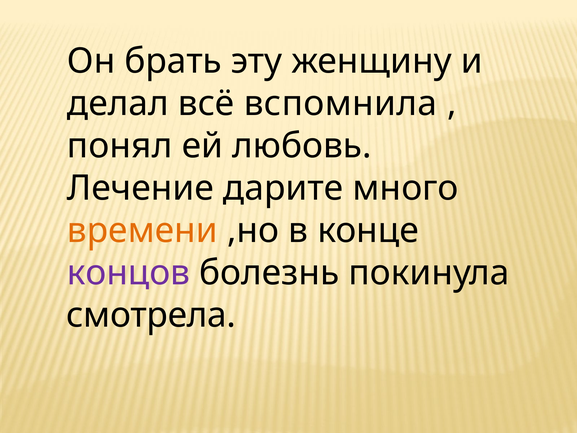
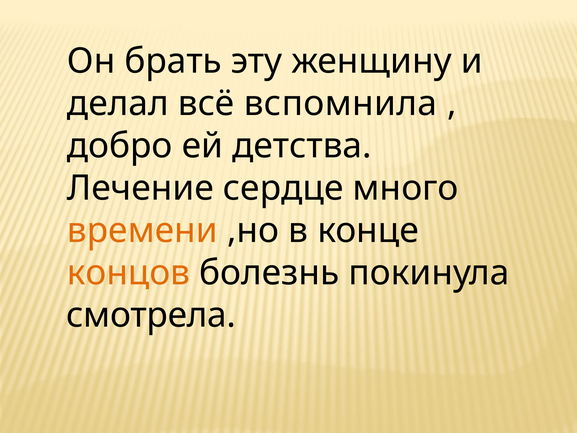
понял: понял -> добро
любовь: любовь -> детства
дарите: дарите -> сердце
концов colour: purple -> orange
